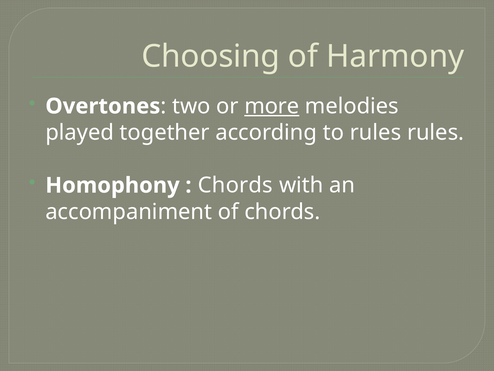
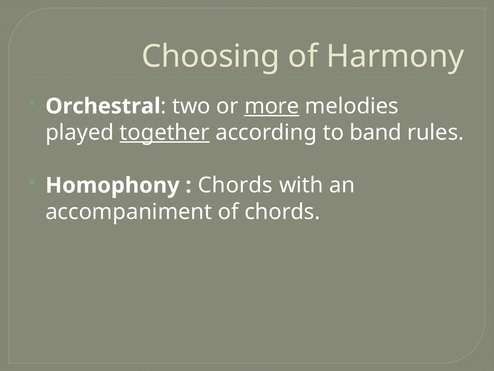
Overtones: Overtones -> Orchestral
together underline: none -> present
to rules: rules -> band
